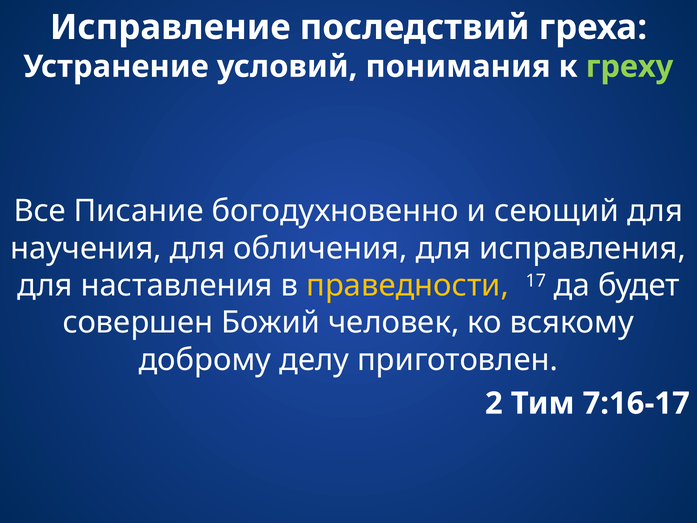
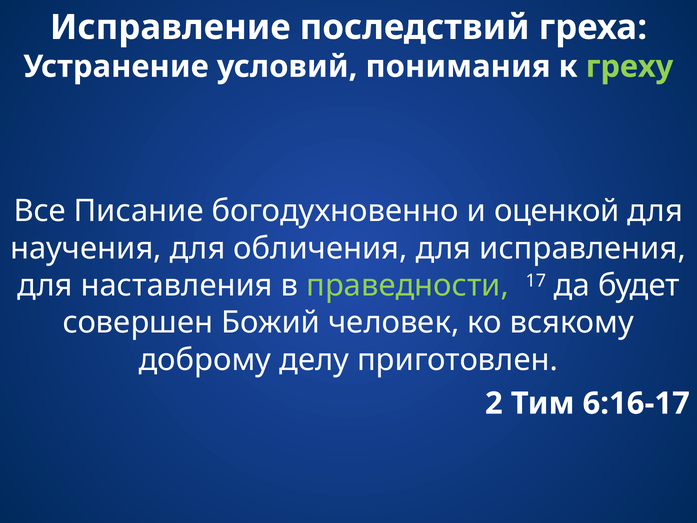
сеющий: сеющий -> оценкой
праведности colour: yellow -> light green
7:16-17: 7:16-17 -> 6:16-17
